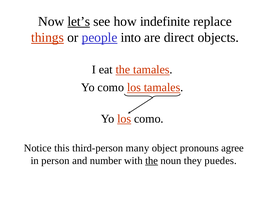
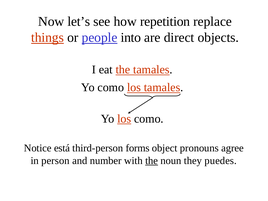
let’s underline: present -> none
indefinite: indefinite -> repetition
this: this -> está
many: many -> forms
